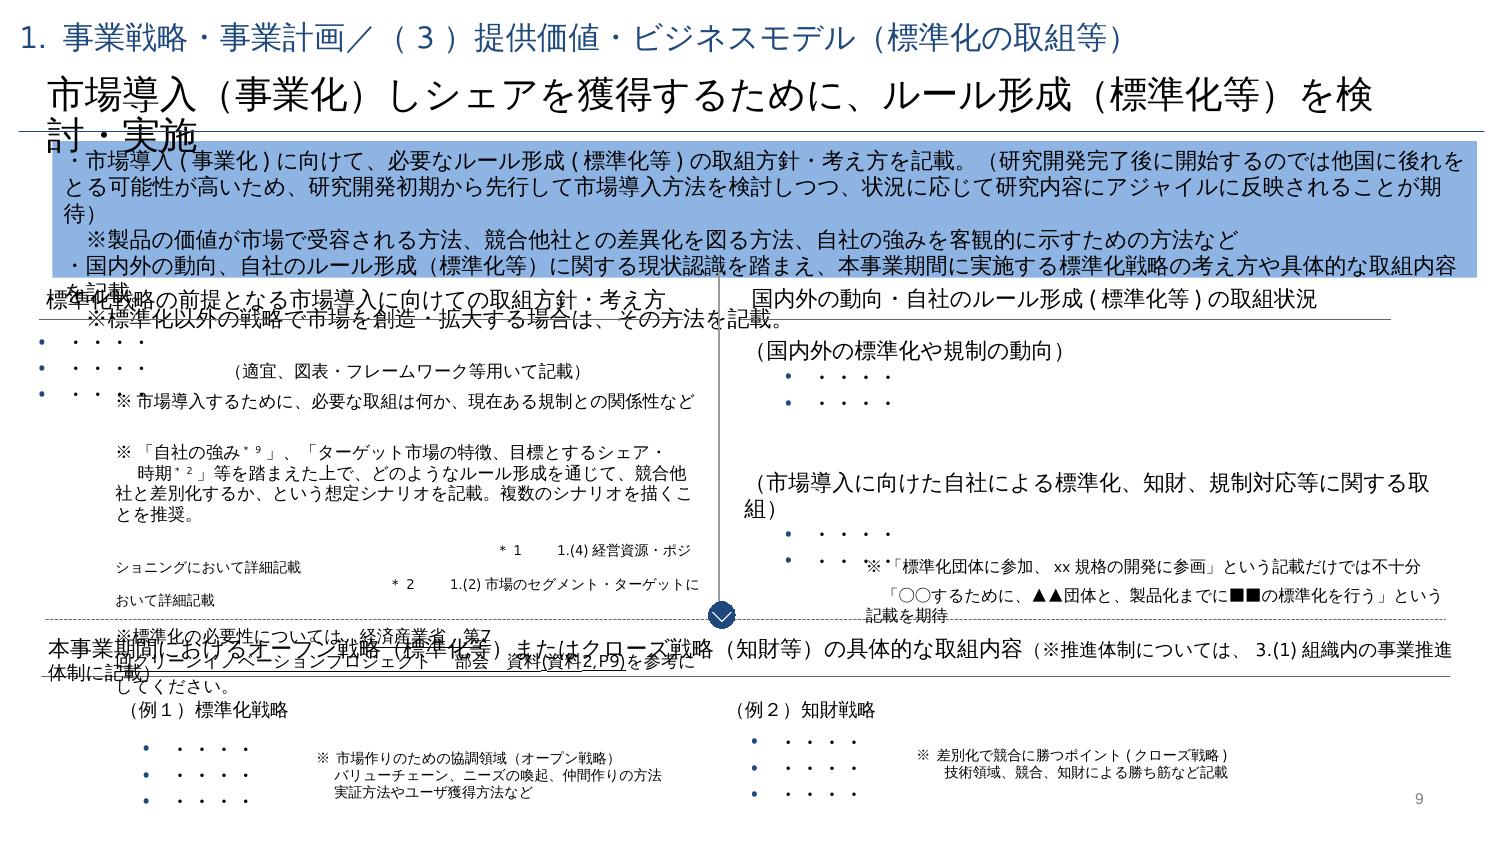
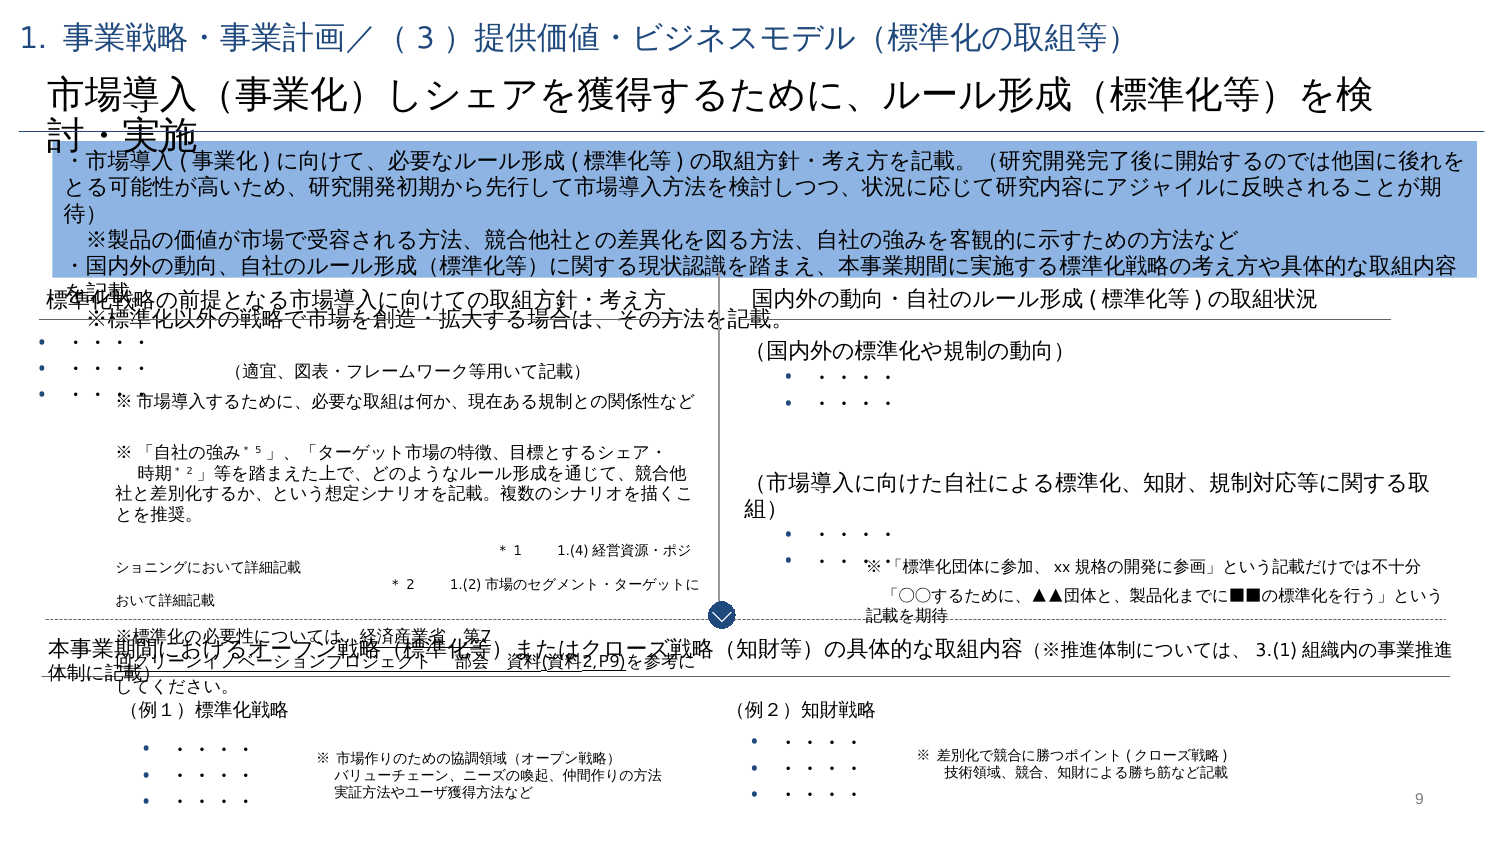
9 at (258, 450): 9 -> 5
